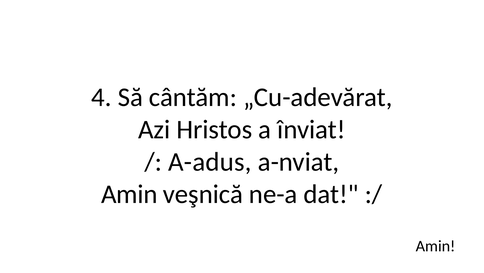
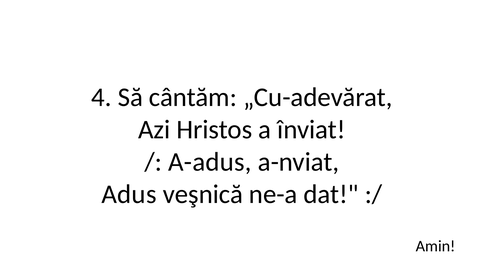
Amin at (129, 194): Amin -> Adus
